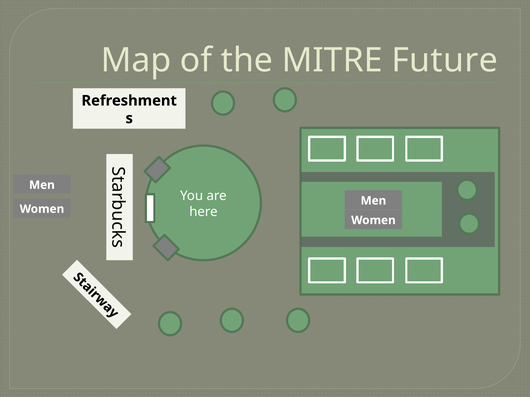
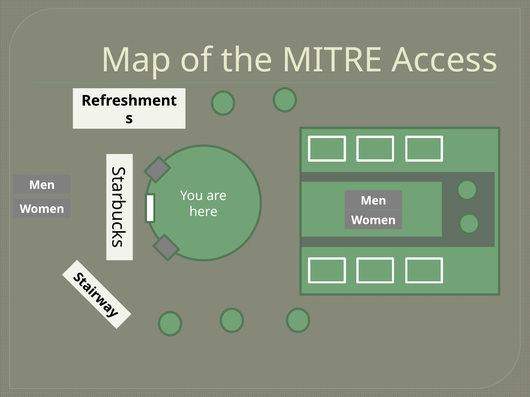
Future: Future -> Access
